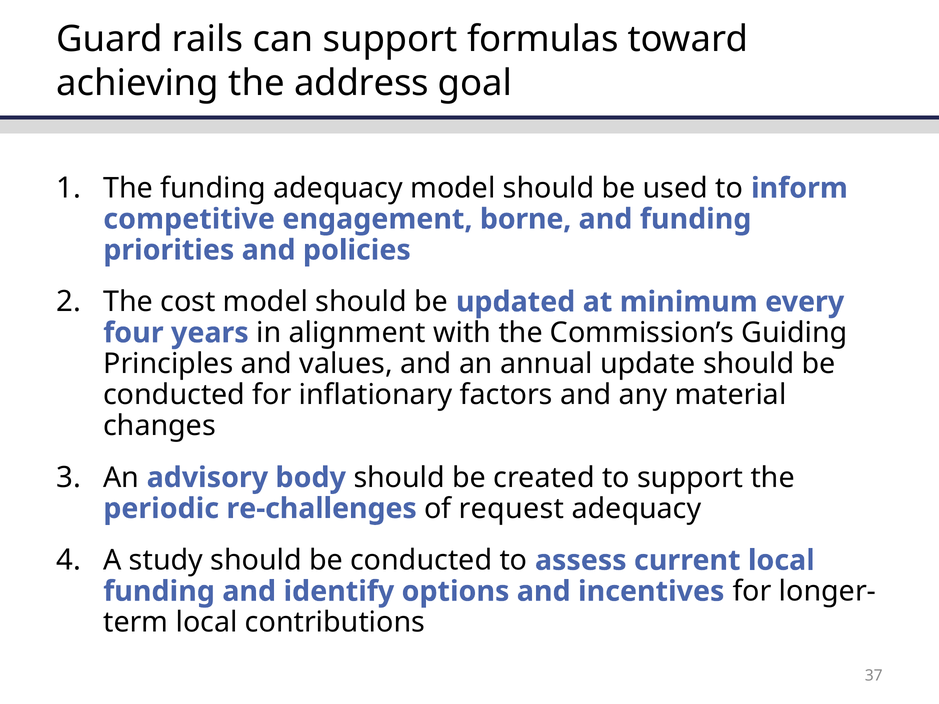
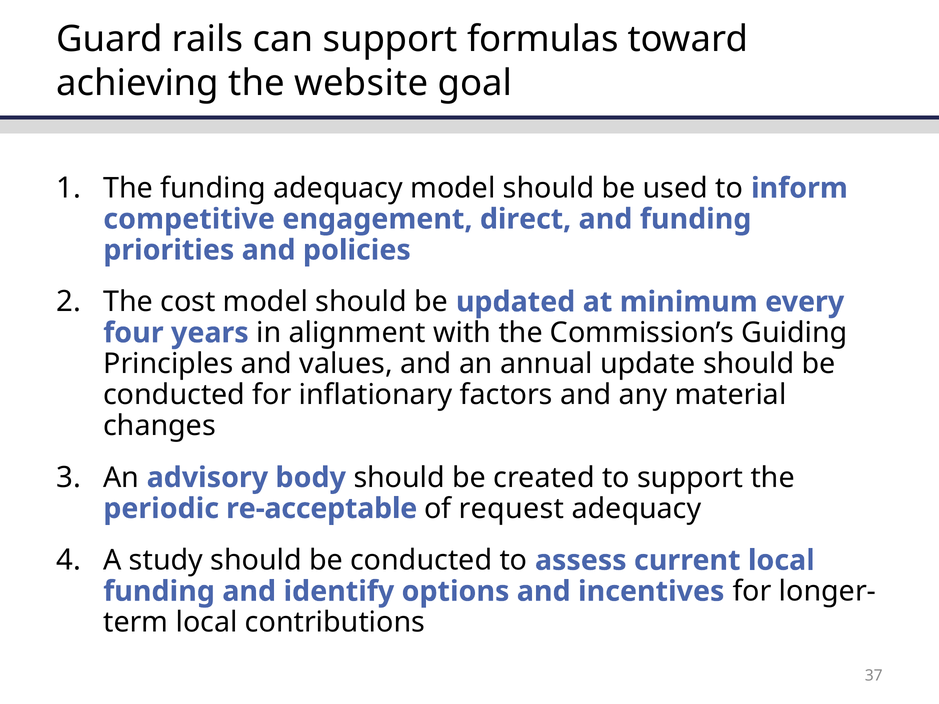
address: address -> website
borne: borne -> direct
re-challenges: re-challenges -> re-acceptable
